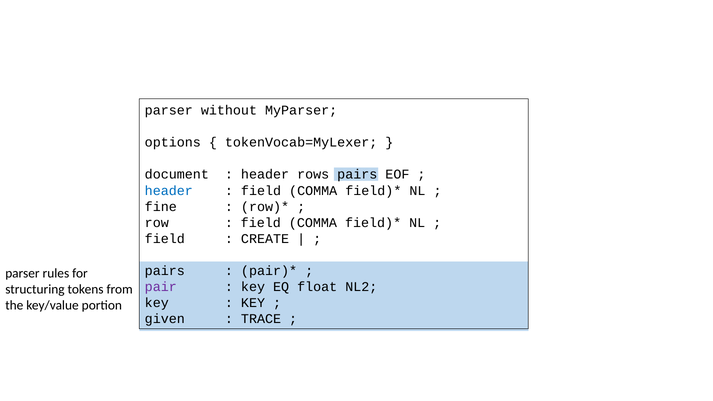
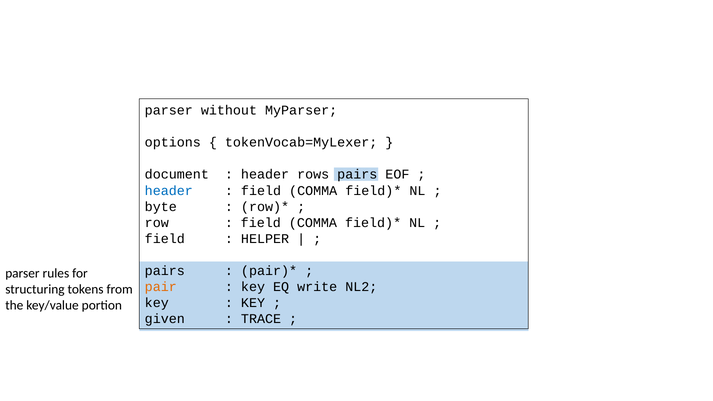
fine: fine -> byte
CREATE: CREATE -> HELPER
pair colour: purple -> orange
float: float -> write
